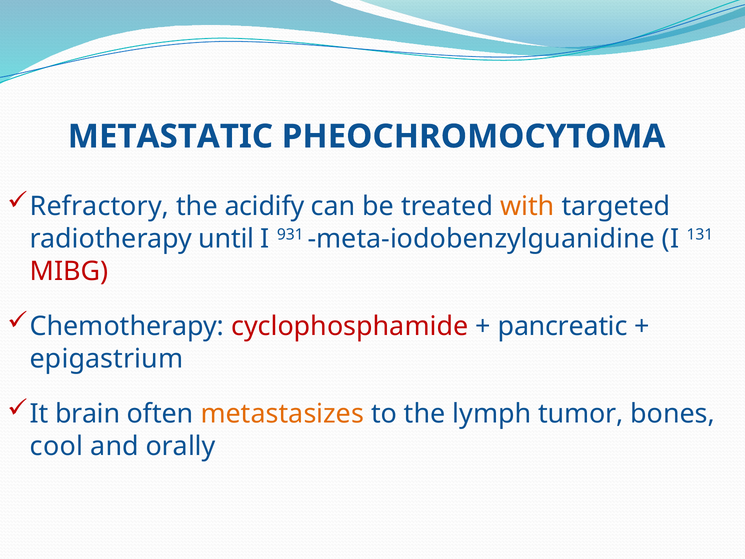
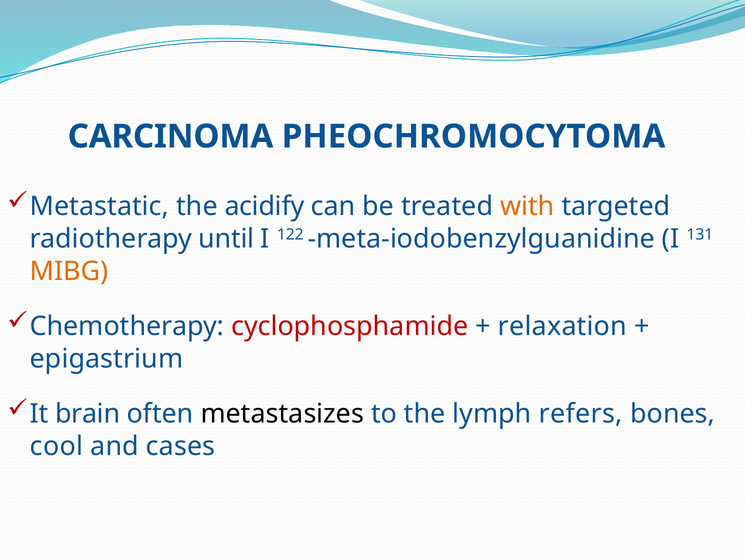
METASTATIC: METASTATIC -> CARCINOMA
Refractory: Refractory -> Metastatic
931: 931 -> 122
MIBG colour: red -> orange
pancreatic: pancreatic -> relaxation
metastasizes colour: orange -> black
tumor: tumor -> refers
orally: orally -> cases
